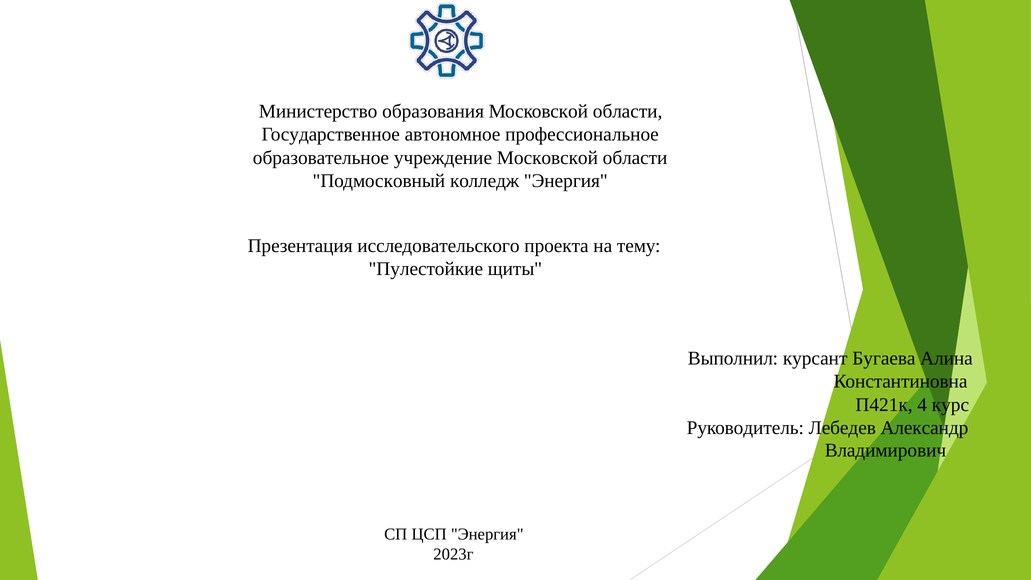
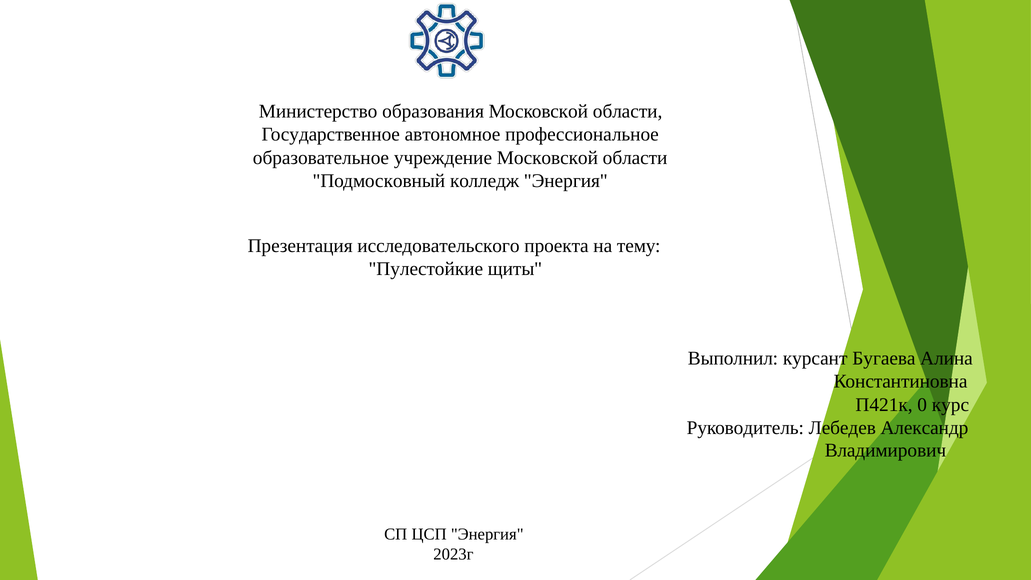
4: 4 -> 0
